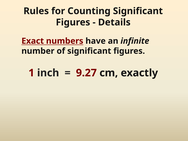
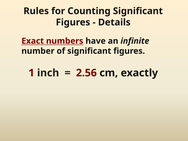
9.27: 9.27 -> 2.56
